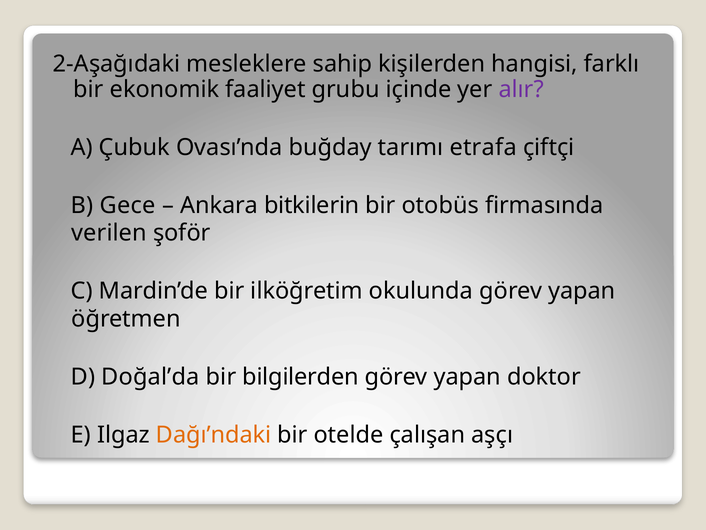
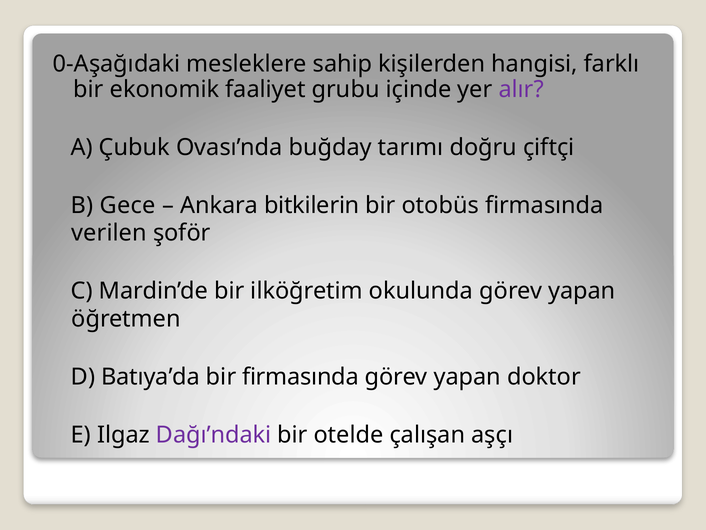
2-Aşağıdaki: 2-Aşağıdaki -> 0-Aşağıdaki
etrafa: etrafa -> doğru
Doğal’da: Doğal’da -> Batıya’da
bir bilgilerden: bilgilerden -> firmasında
Dağı’ndaki colour: orange -> purple
